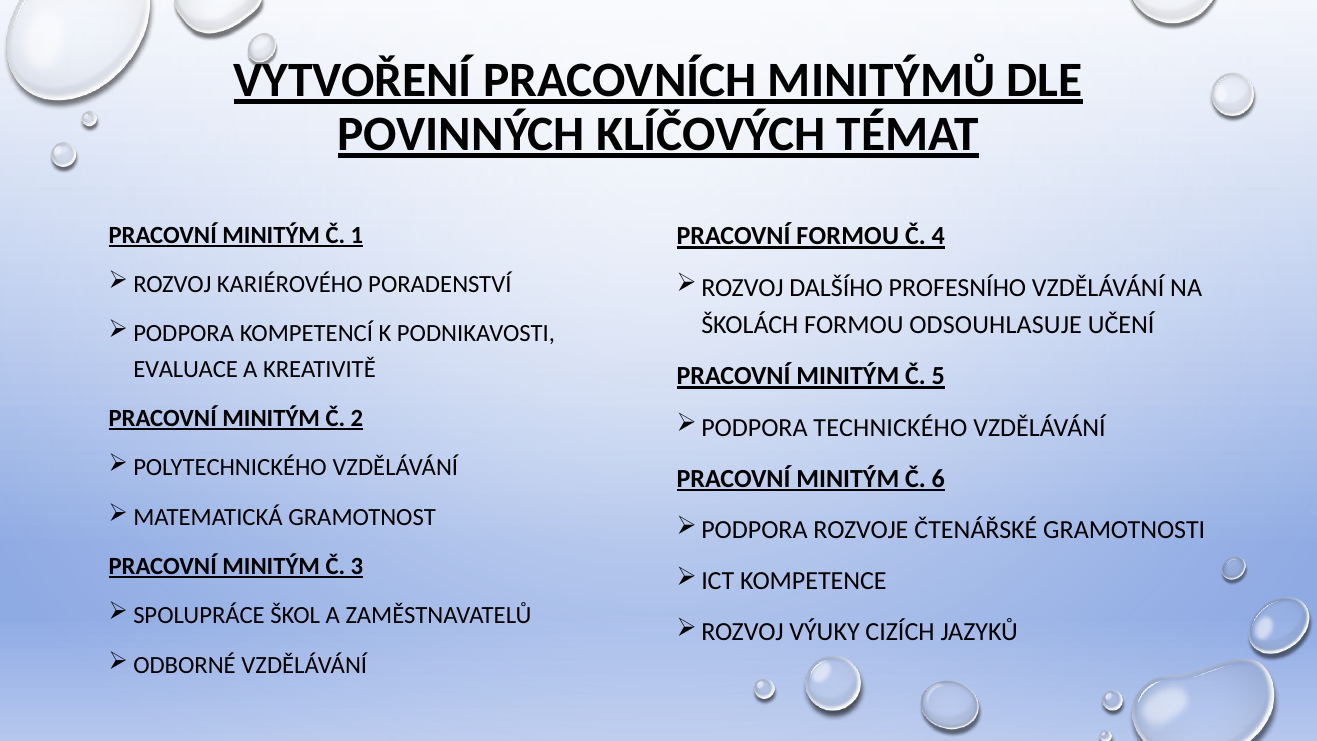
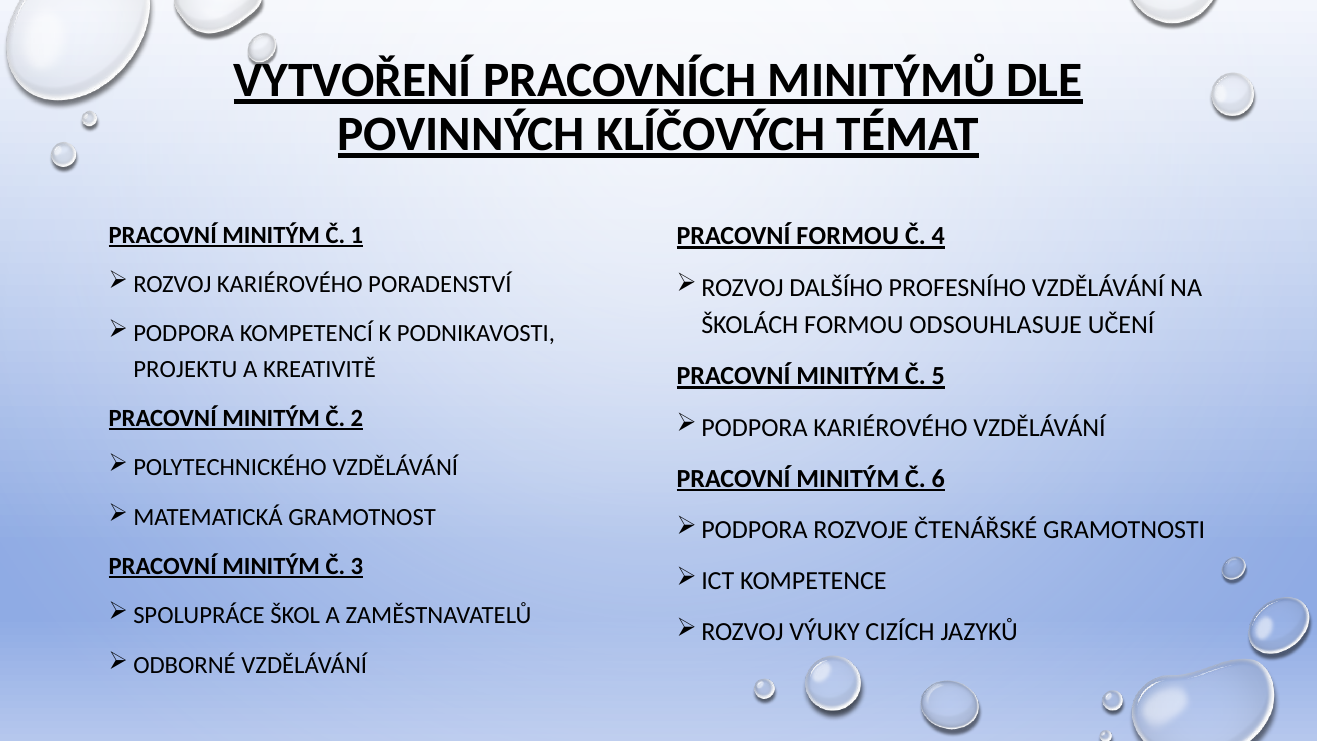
EVALUACE: EVALUACE -> PROJEKTU
PODPORA TECHNICKÉHO: TECHNICKÉHO -> KARIÉROVÉHO
